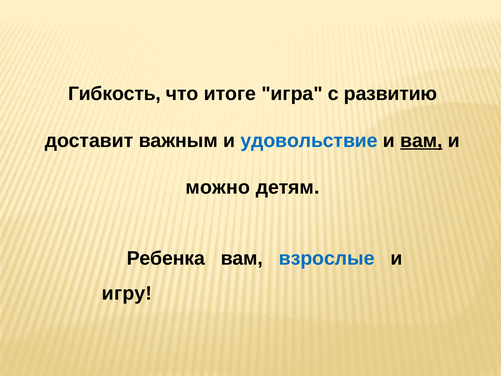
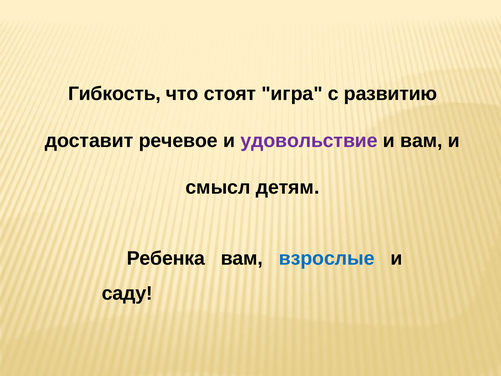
итоге: итоге -> стоят
важным: важным -> речевое
удовольствие colour: blue -> purple
вам at (421, 140) underline: present -> none
можно: можно -> смысл
игру: игру -> саду
